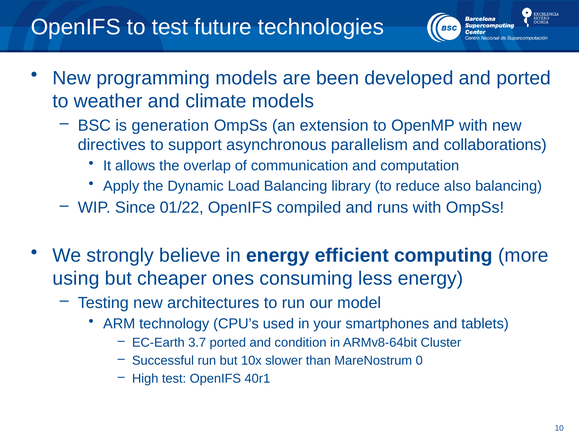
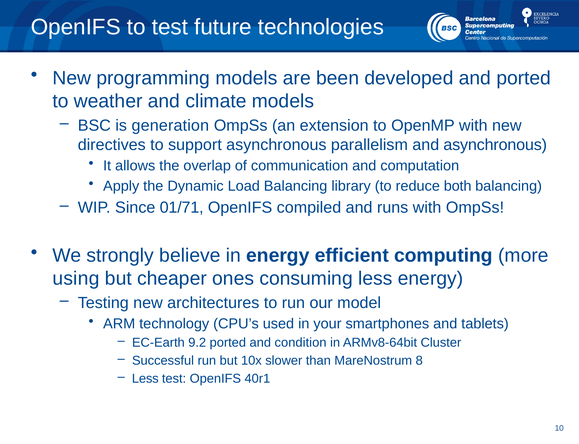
and collaborations: collaborations -> asynchronous
also: also -> both
01/22: 01/22 -> 01/71
3.7: 3.7 -> 9.2
0: 0 -> 8
High at (145, 379): High -> Less
